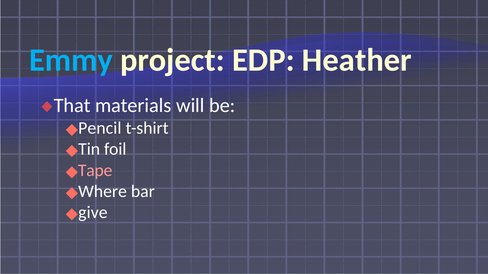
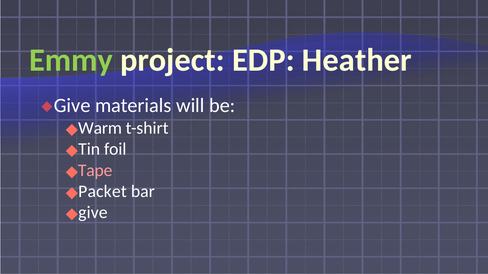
Emmy colour: light blue -> light green
That at (72, 106): That -> Give
Pencil: Pencil -> Warm
Where: Where -> Packet
